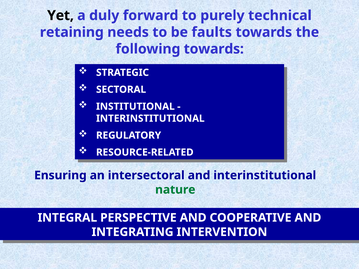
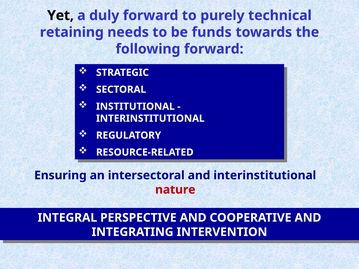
faults: faults -> funds
following towards: towards -> forward
nature colour: green -> red
